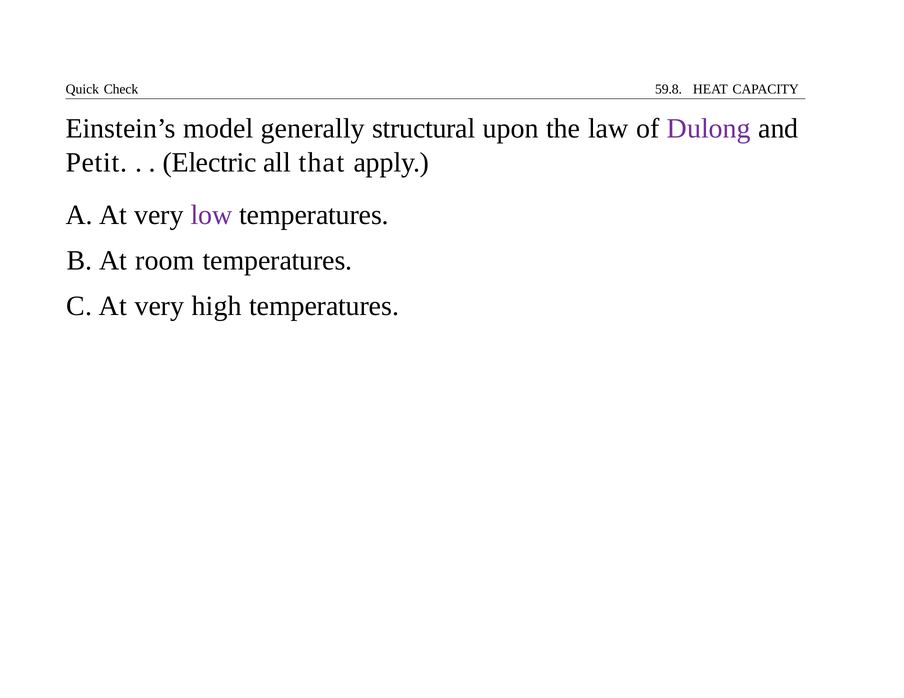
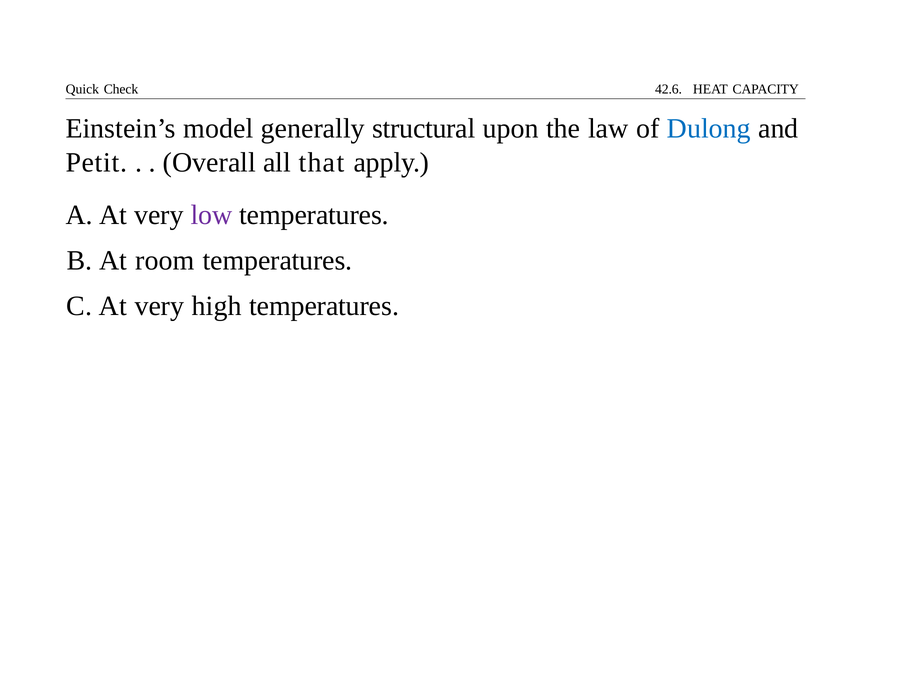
59.8: 59.8 -> 42.6
Dulong colour: purple -> blue
Electric: Electric -> Overall
